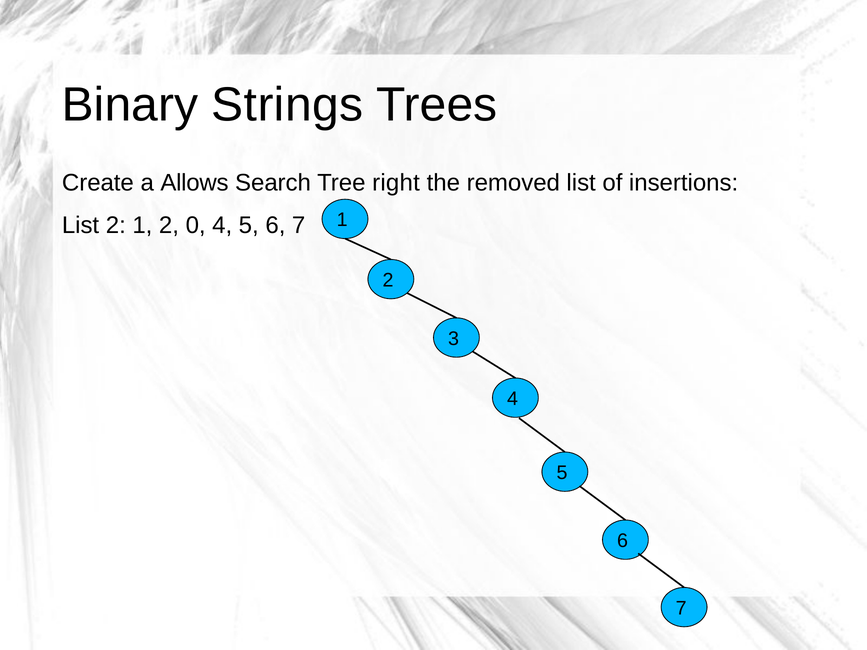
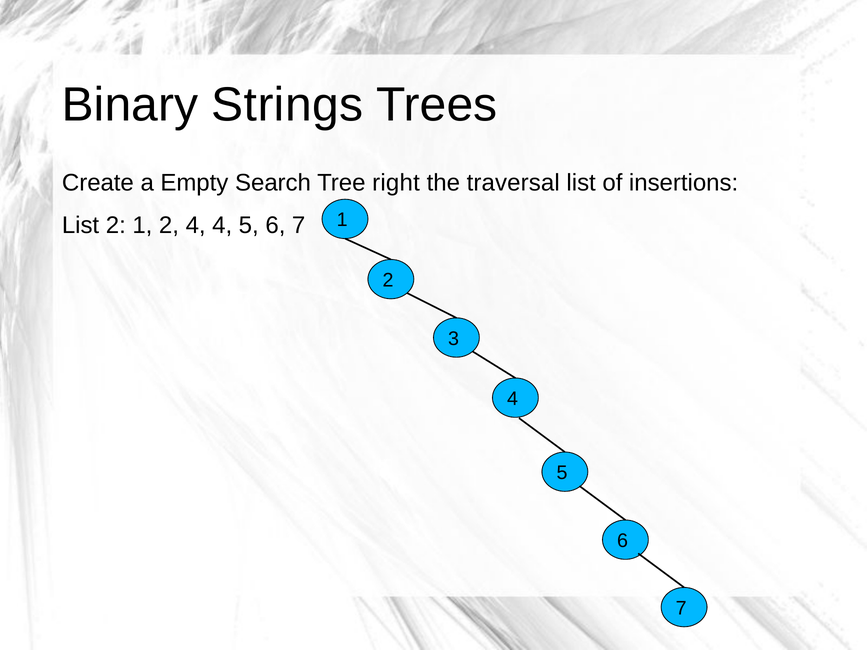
Allows: Allows -> Empty
removed: removed -> traversal
2 0: 0 -> 4
